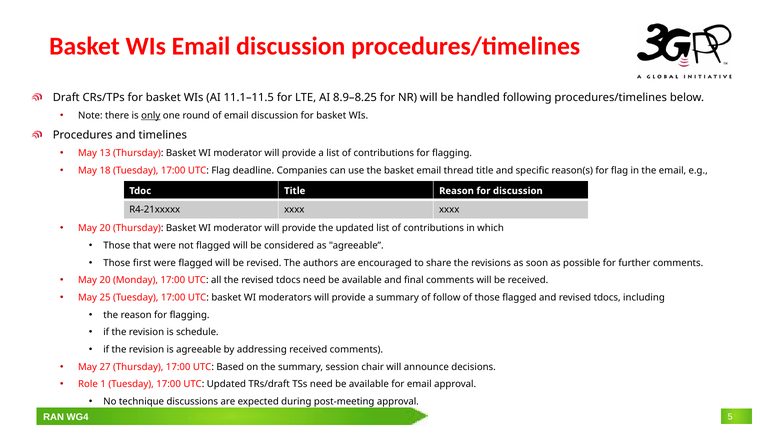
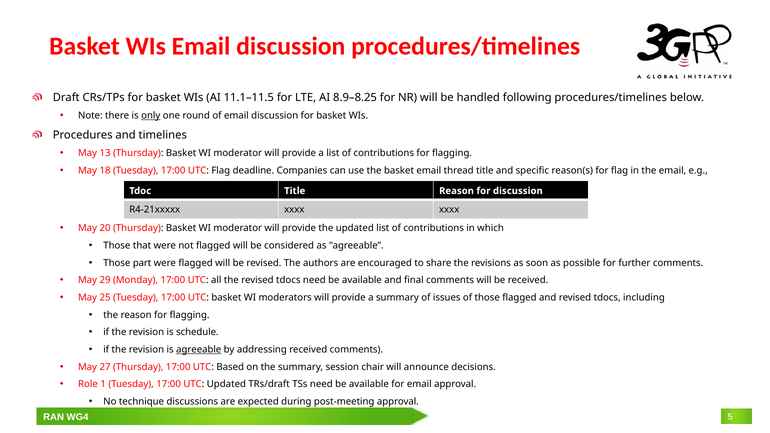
first: first -> part
20 at (105, 280): 20 -> 29
follow: follow -> issues
agreeable at (199, 350) underline: none -> present
